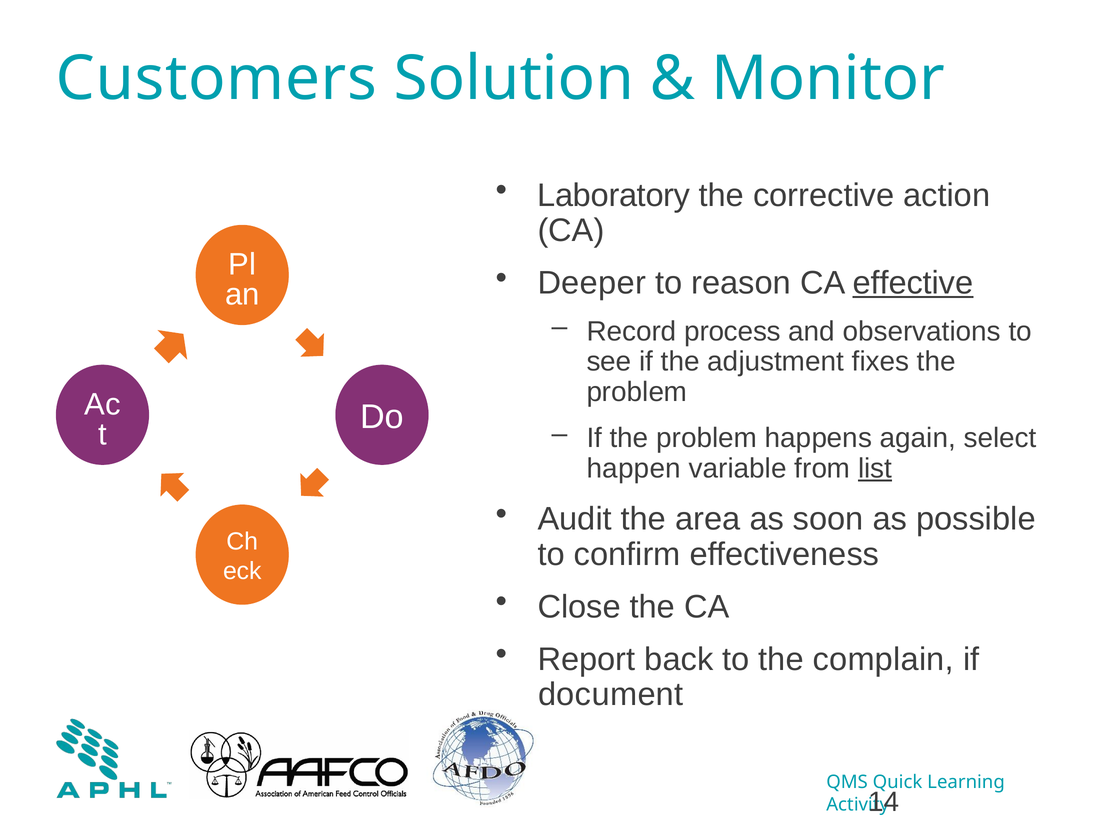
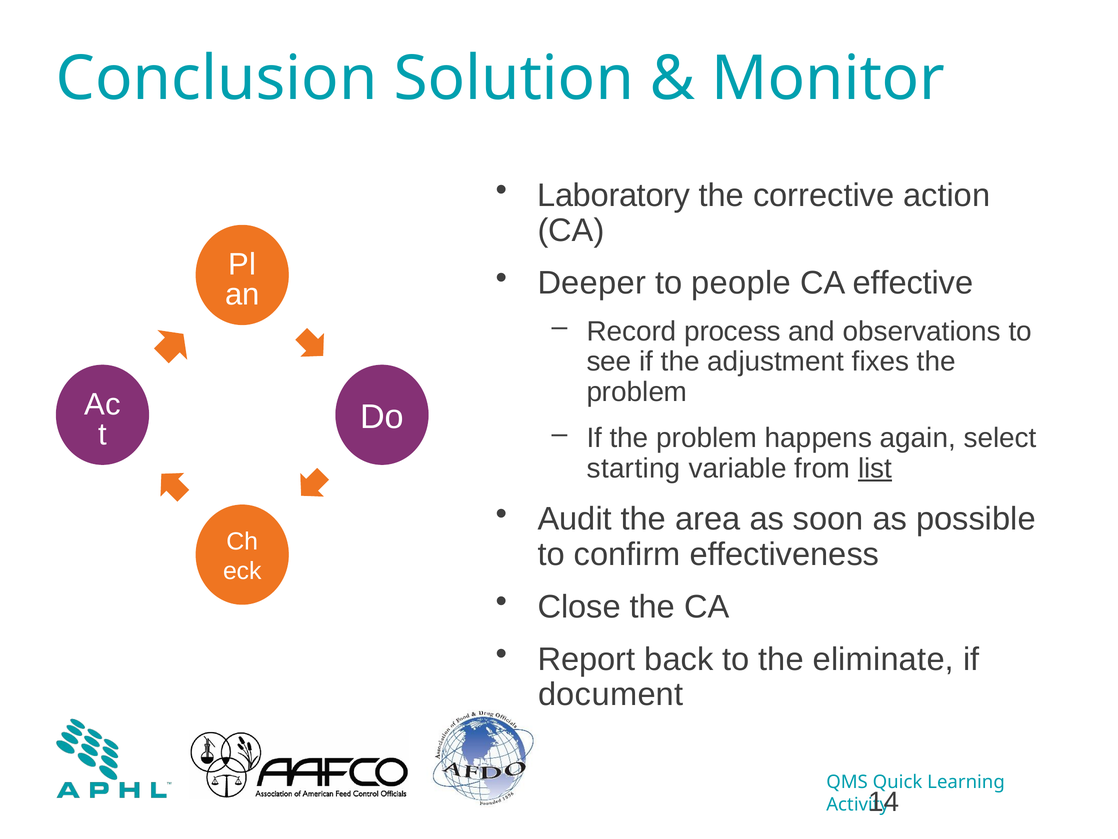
Customers: Customers -> Conclusion
reason: reason -> people
effective underline: present -> none
happen: happen -> starting
complain: complain -> eliminate
